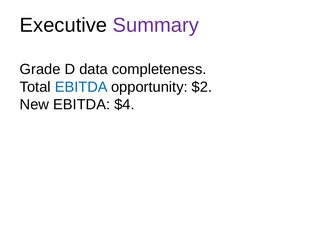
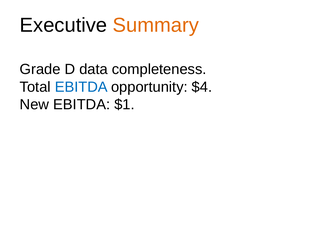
Summary colour: purple -> orange
$2: $2 -> $4
$4: $4 -> $1
